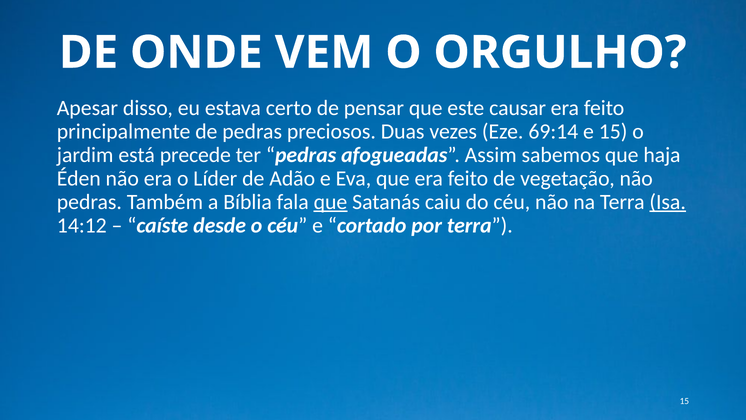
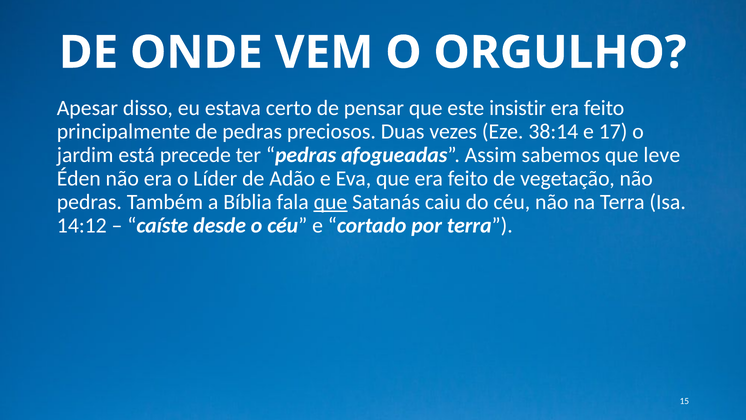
causar: causar -> insistir
69:14: 69:14 -> 38:14
e 15: 15 -> 17
haja: haja -> leve
Isa underline: present -> none
